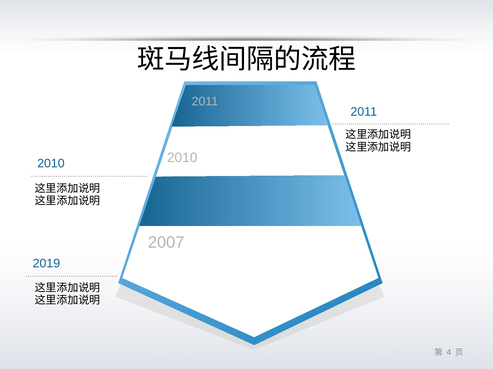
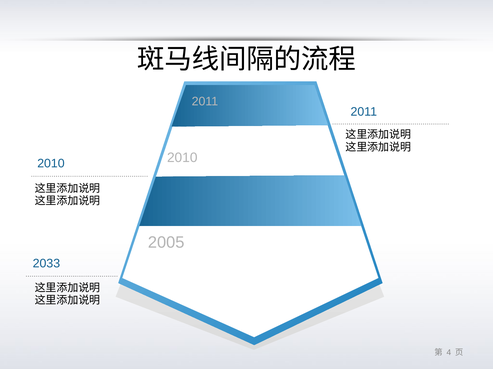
2007: 2007 -> 2005
2019: 2019 -> 2033
